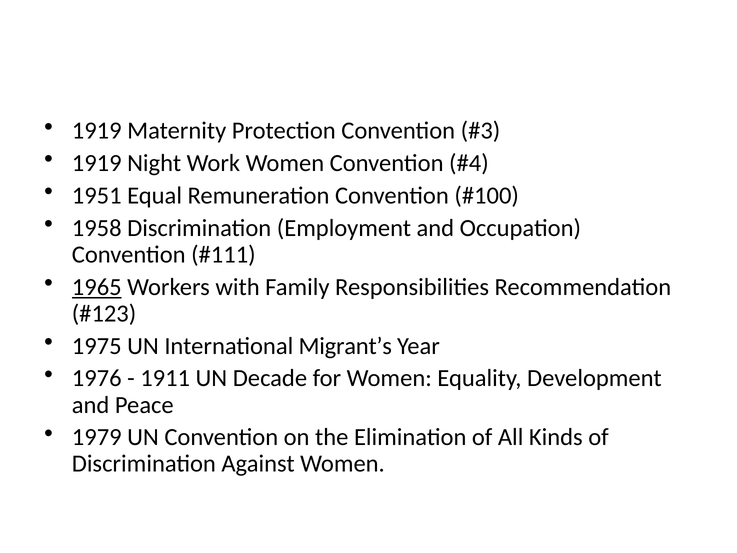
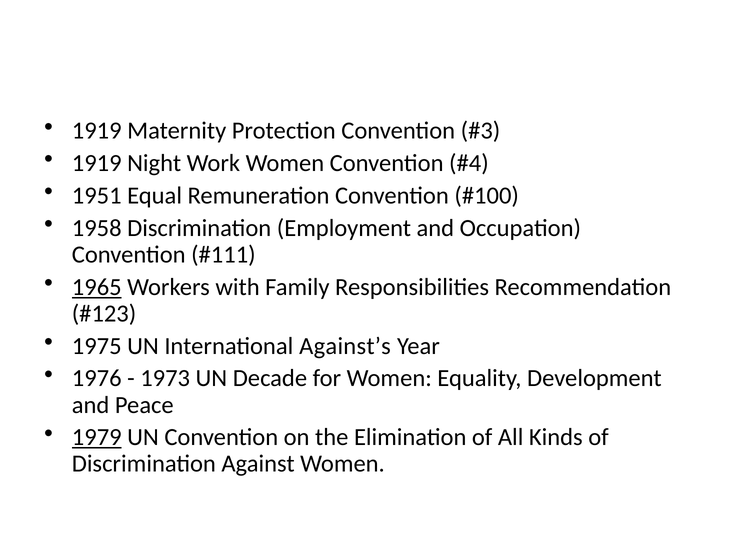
Migrant’s: Migrant’s -> Against’s
1911: 1911 -> 1973
1979 underline: none -> present
